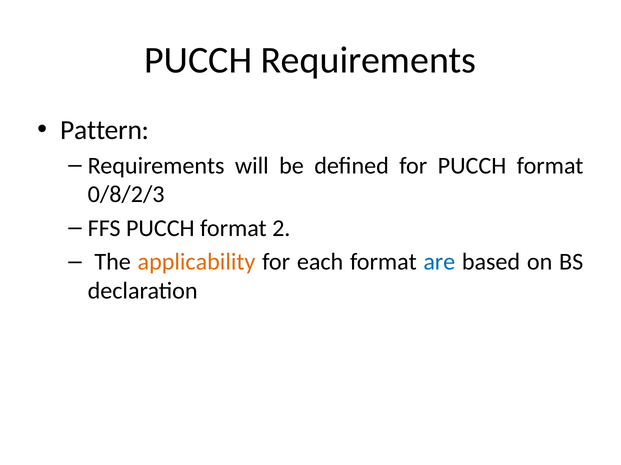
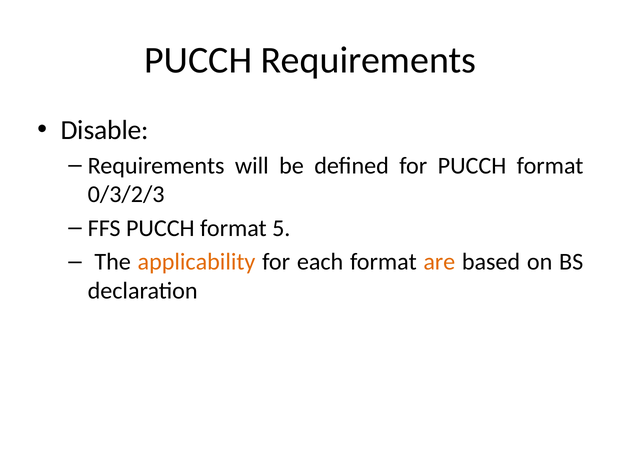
Pattern: Pattern -> Disable
0/8/2/3: 0/8/2/3 -> 0/3/2/3
2: 2 -> 5
are colour: blue -> orange
